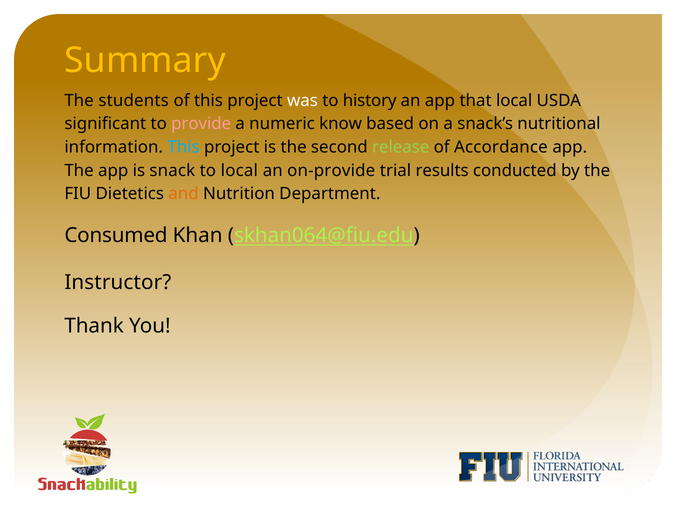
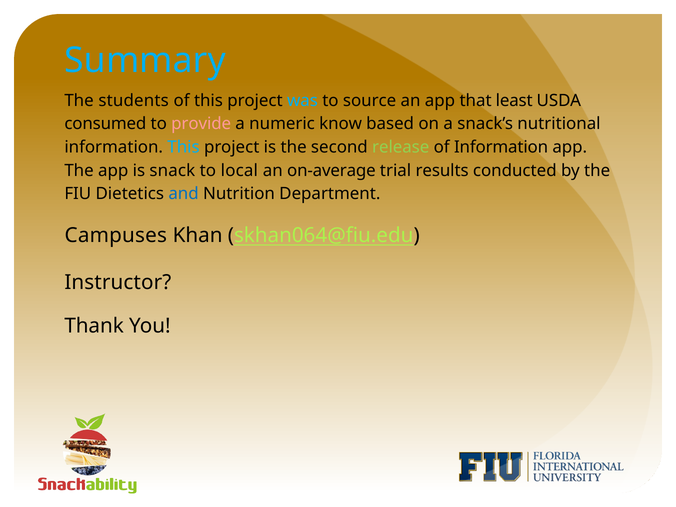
Summary colour: yellow -> light blue
was colour: white -> light blue
history: history -> source
that local: local -> least
significant: significant -> consumed
of Accordance: Accordance -> Information
on-provide: on-provide -> on-average
and colour: orange -> blue
Consumed: Consumed -> Campuses
